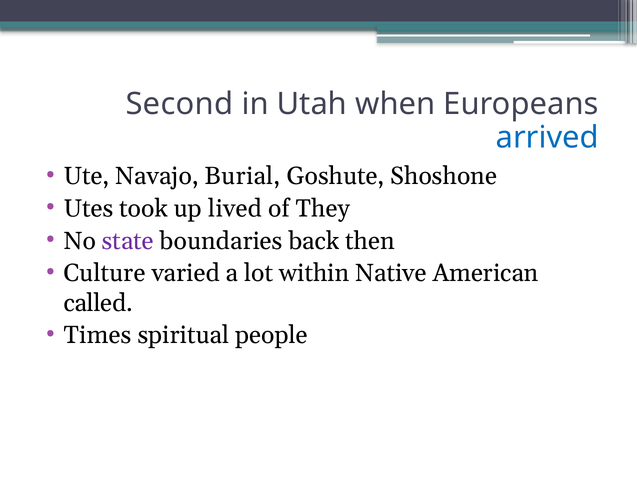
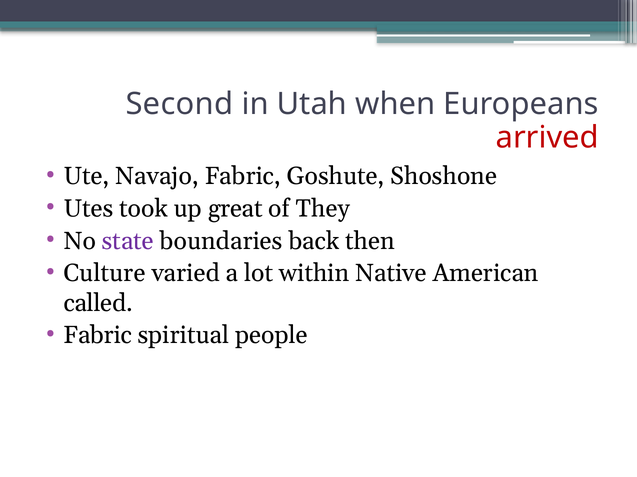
arrived colour: blue -> red
Navajo Burial: Burial -> Fabric
lived: lived -> great
Times at (98, 336): Times -> Fabric
